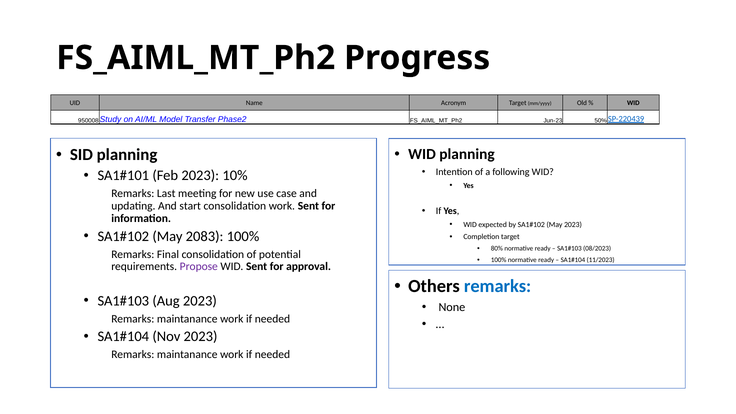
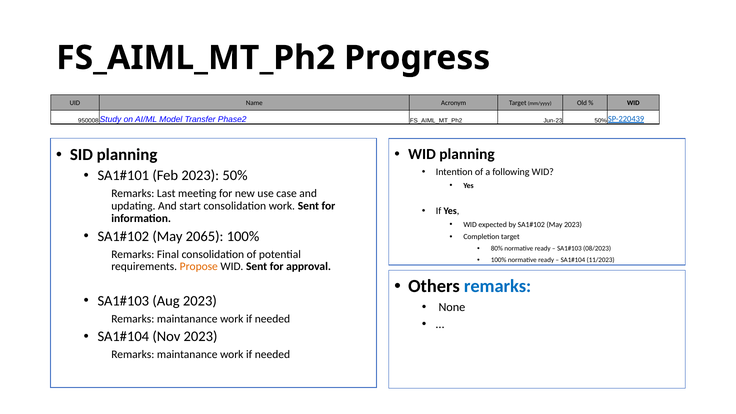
2023 10%: 10% -> 50%
2083: 2083 -> 2065
Propose colour: purple -> orange
